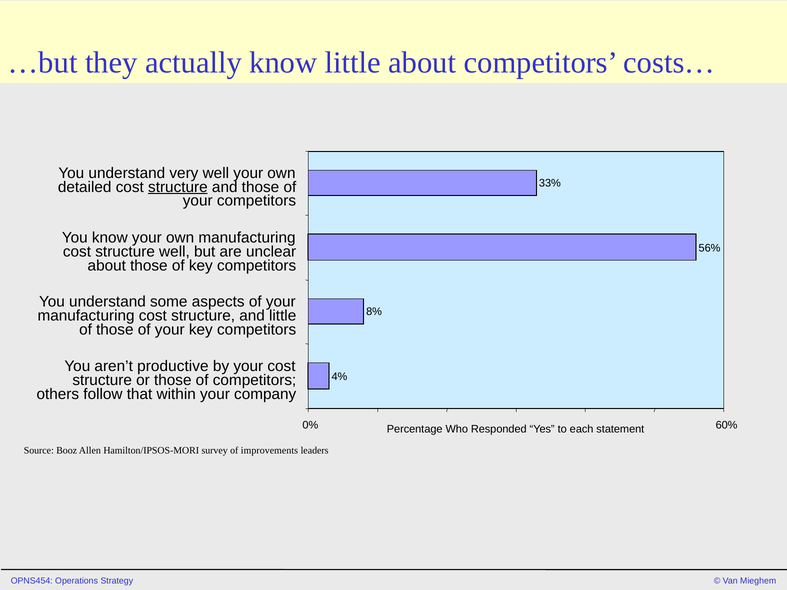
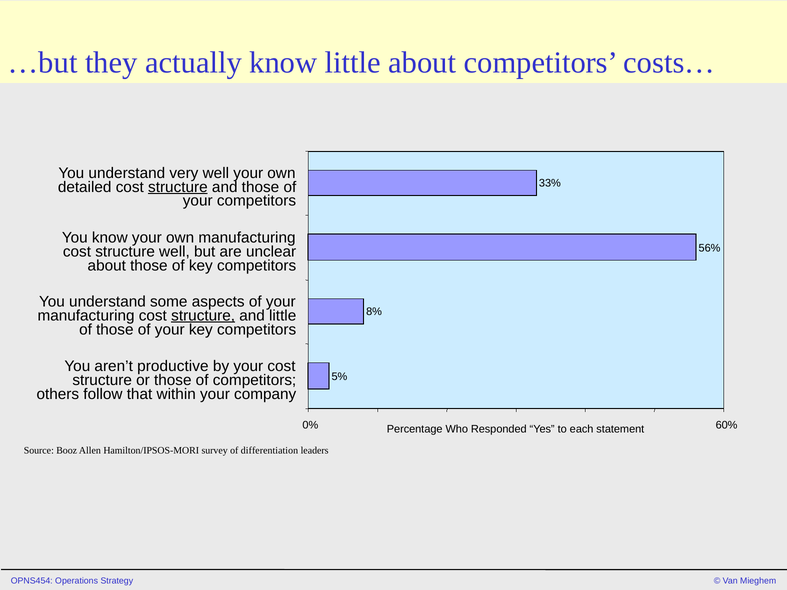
structure at (203, 316) underline: none -> present
4%: 4% -> 5%
improvements: improvements -> differentiation
